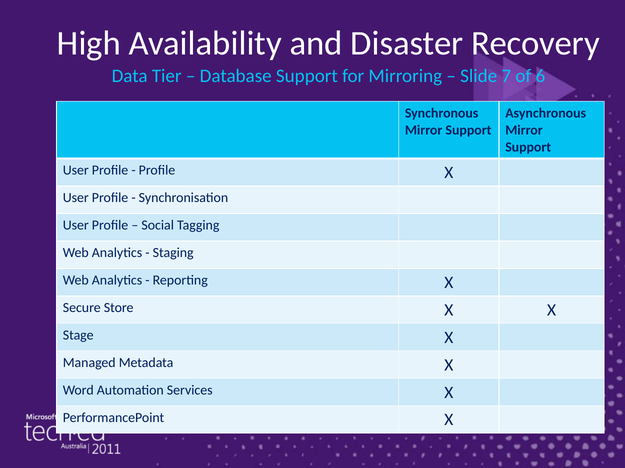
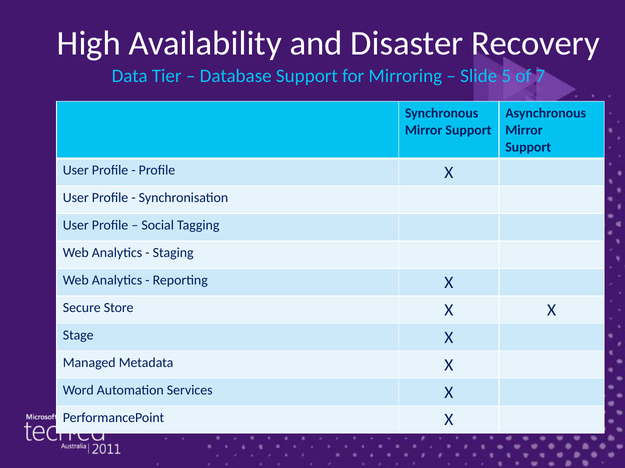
7: 7 -> 5
6: 6 -> 7
